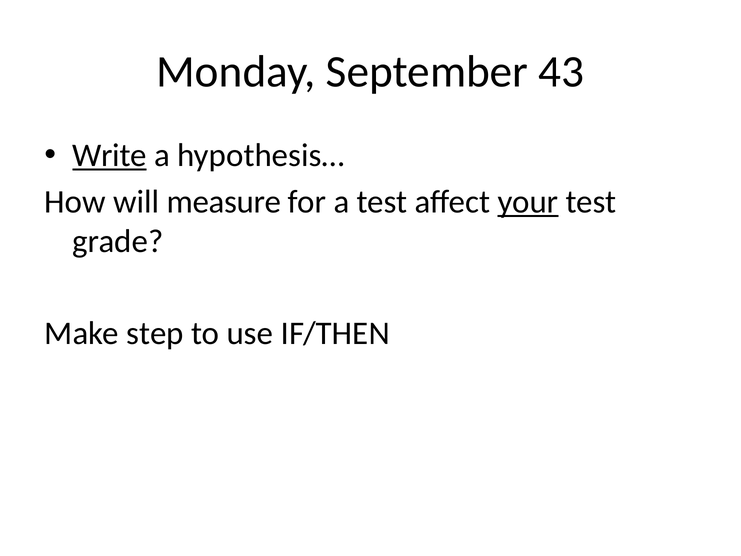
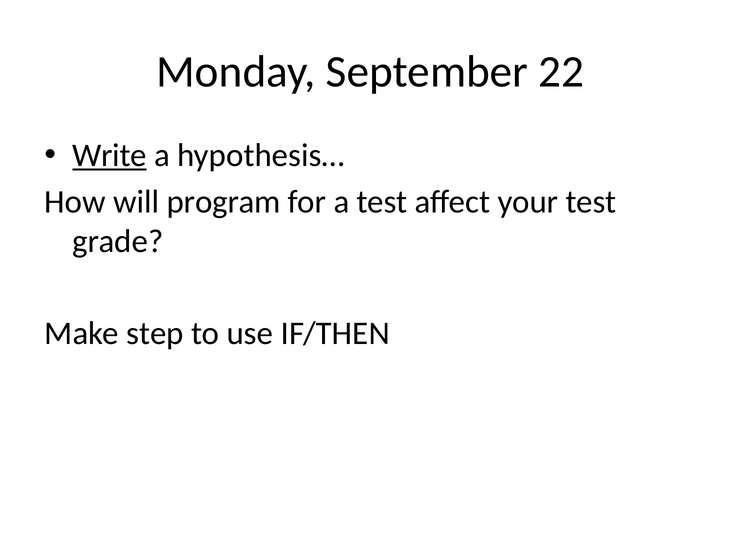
43: 43 -> 22
measure: measure -> program
your underline: present -> none
